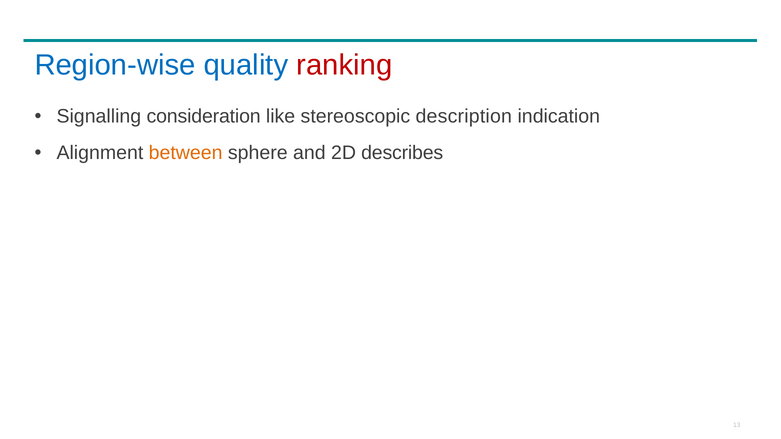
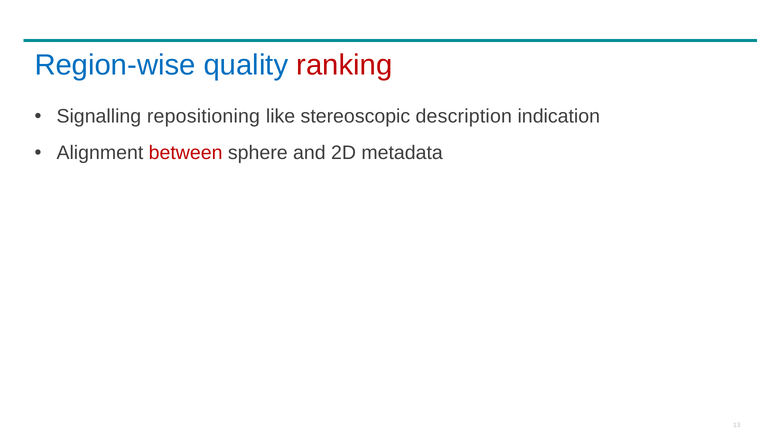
consideration: consideration -> repositioning
between colour: orange -> red
describes: describes -> metadata
